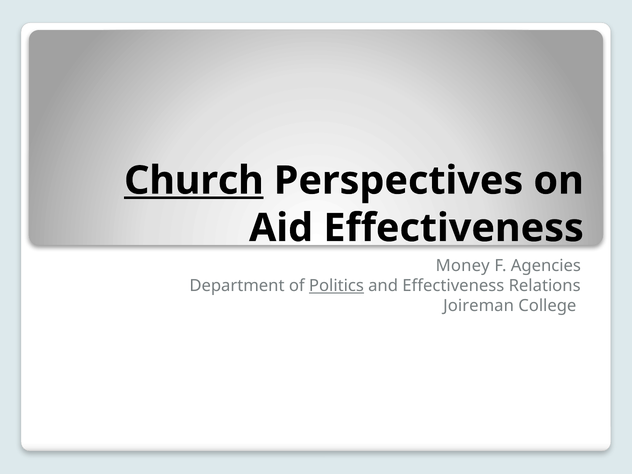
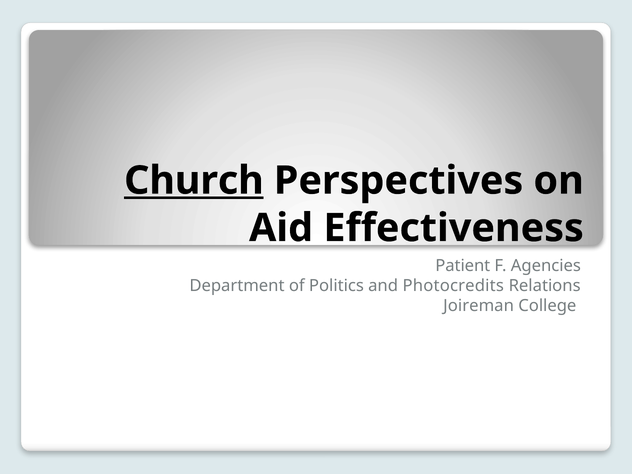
Money: Money -> Patient
Politics underline: present -> none
and Effectiveness: Effectiveness -> Photocredits
